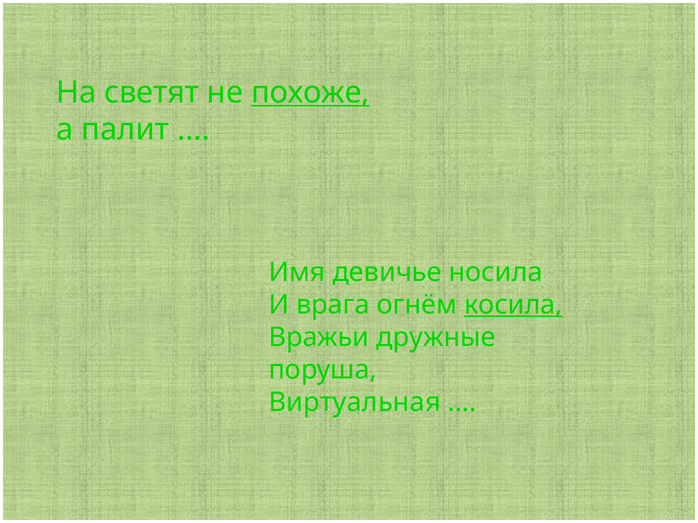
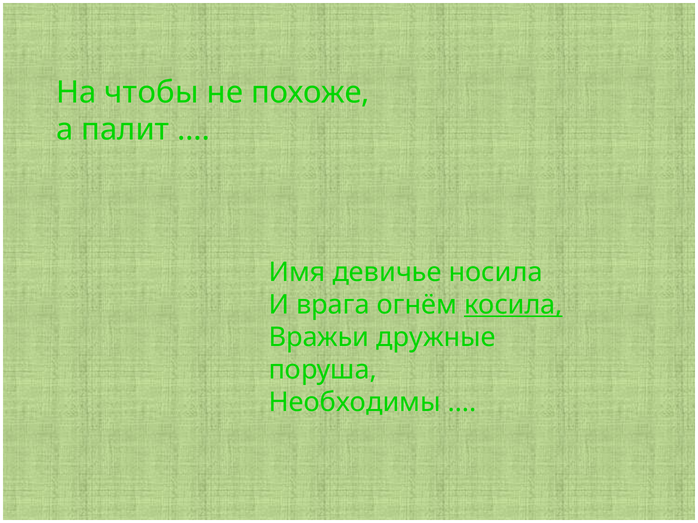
светят: светят -> чтобы
похоже underline: present -> none
Виртуальная: Виртуальная -> Необходимы
